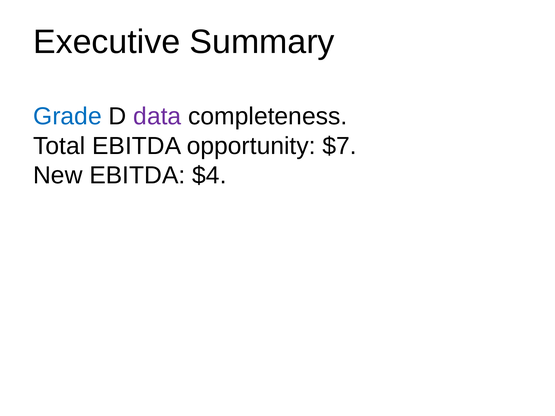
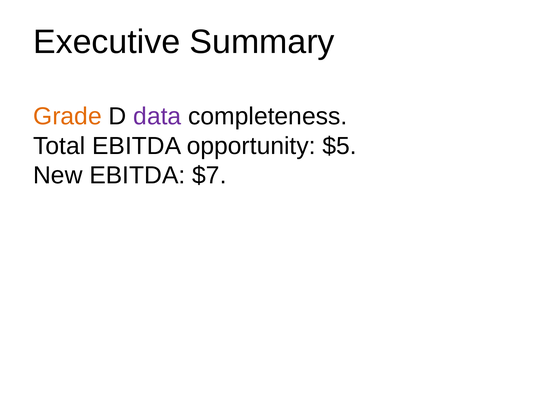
Grade colour: blue -> orange
$7: $7 -> $5
$4: $4 -> $7
